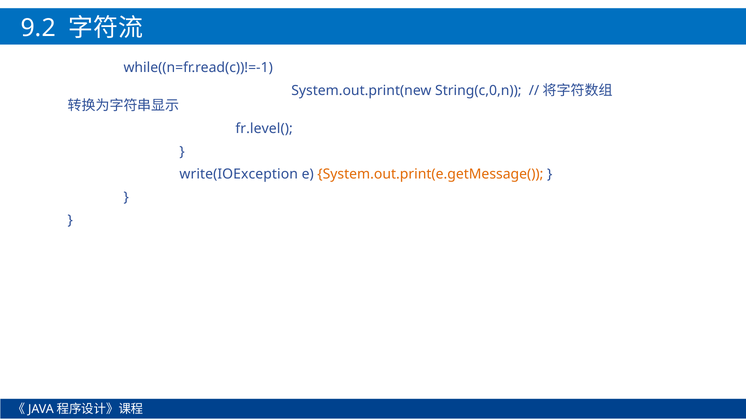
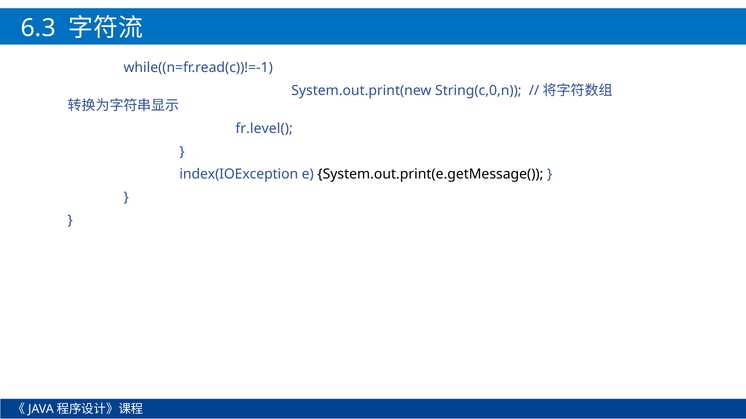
9.2: 9.2 -> 6.3
write(IOException: write(IOException -> index(IOException
System.out.print(e.getMessage( colour: orange -> black
